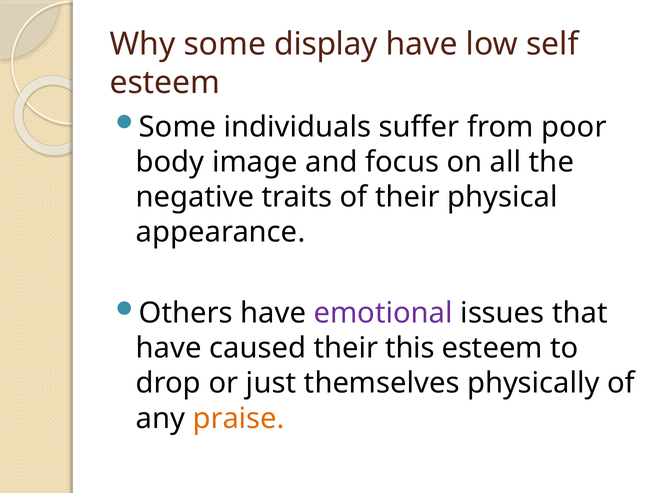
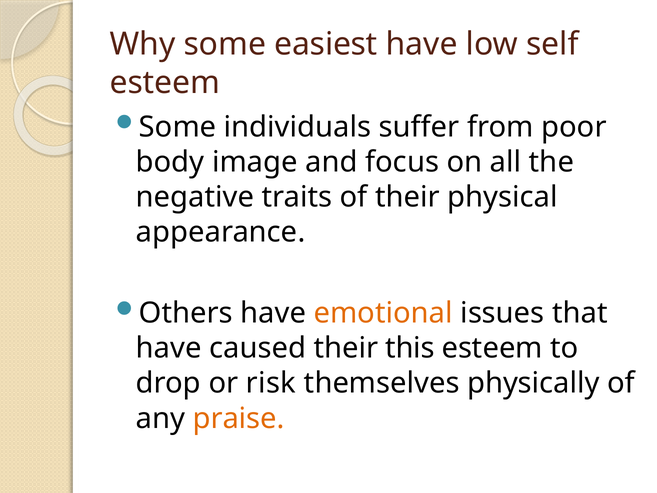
display: display -> easiest
emotional colour: purple -> orange
just: just -> risk
